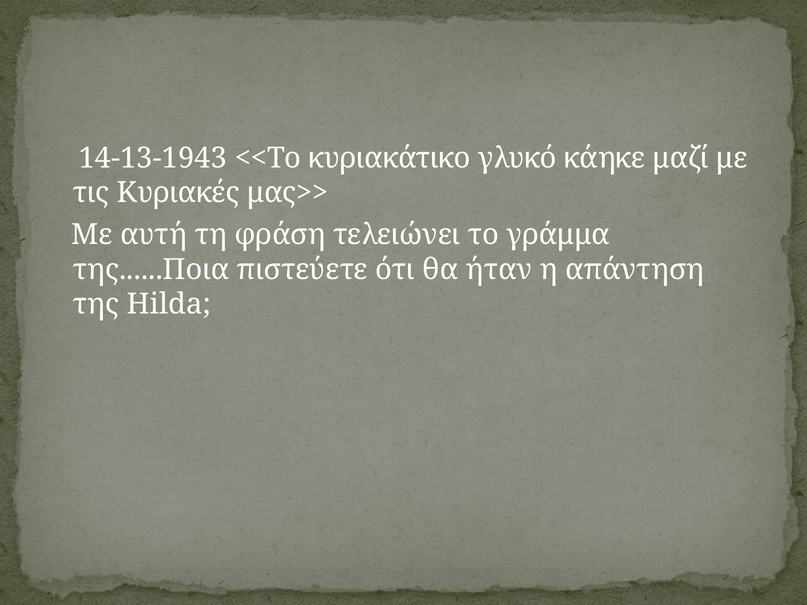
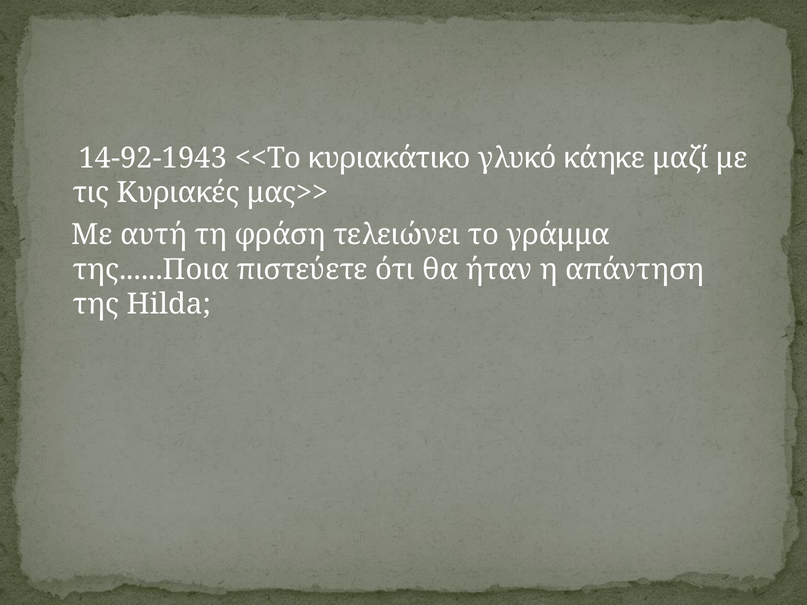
14-13-1943: 14-13-1943 -> 14-92-1943
